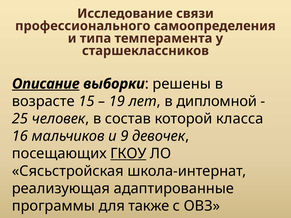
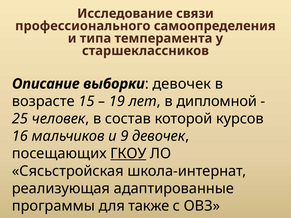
Описание underline: present -> none
решены at (182, 84): решены -> девочек
класса: класса -> курсов
